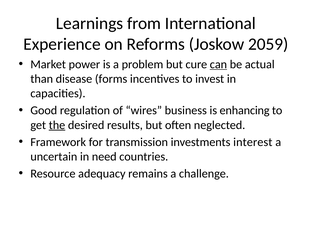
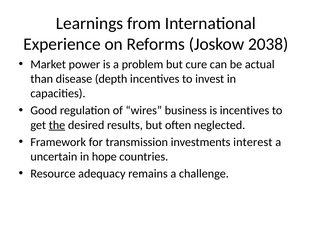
2059: 2059 -> 2038
can underline: present -> none
forms: forms -> depth
is enhancing: enhancing -> incentives
need: need -> hope
